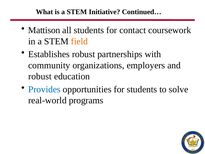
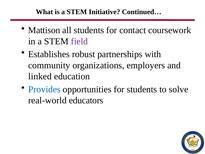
field colour: orange -> purple
robust at (40, 76): robust -> linked
programs: programs -> educators
